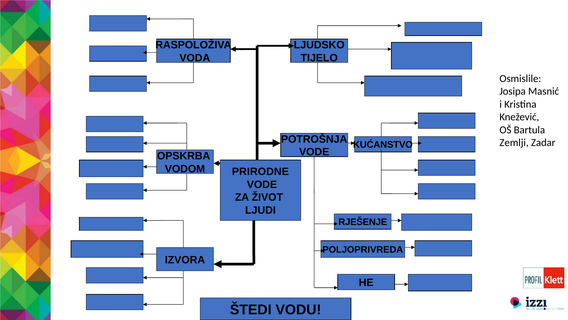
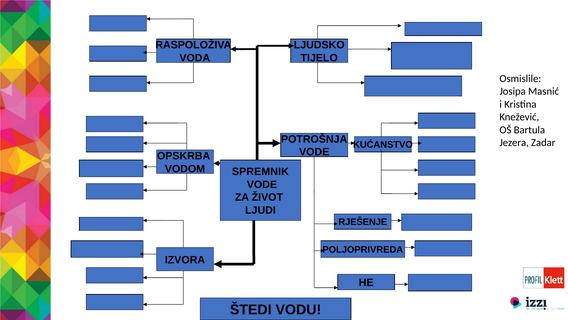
Zemlji: Zemlji -> Jezera
PRIRODNE: PRIRODNE -> SPREMNIK
